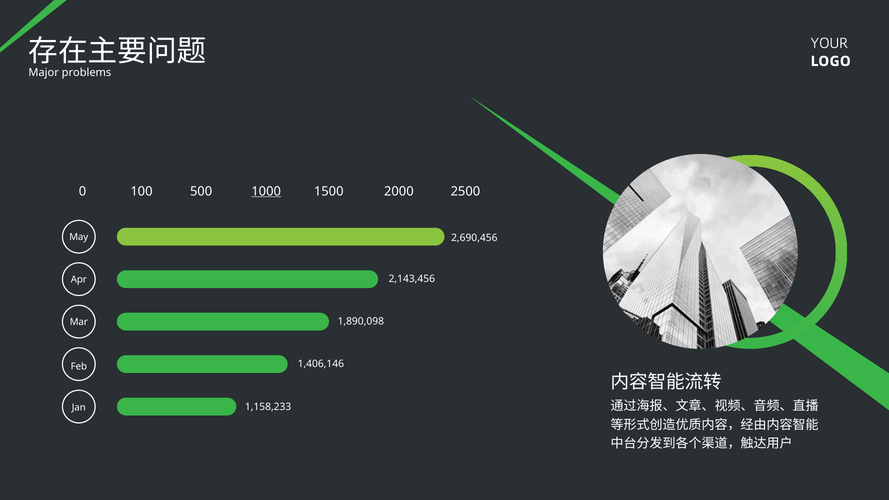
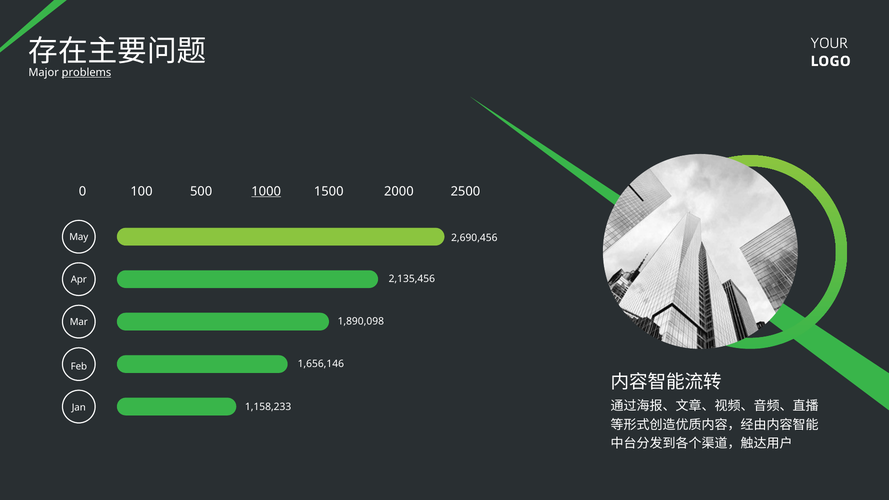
problems underline: none -> present
2,143,456: 2,143,456 -> 2,135,456
1,406,146: 1,406,146 -> 1,656,146
